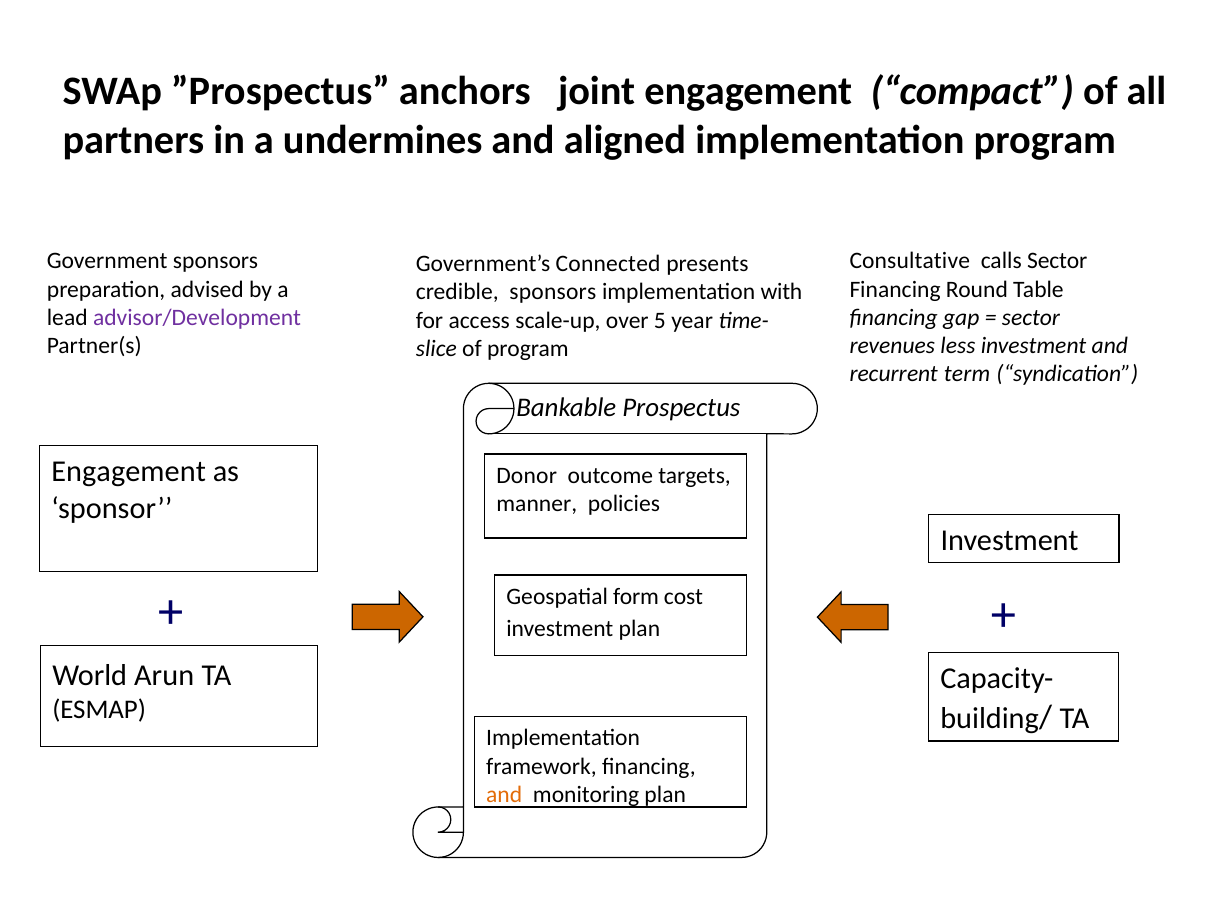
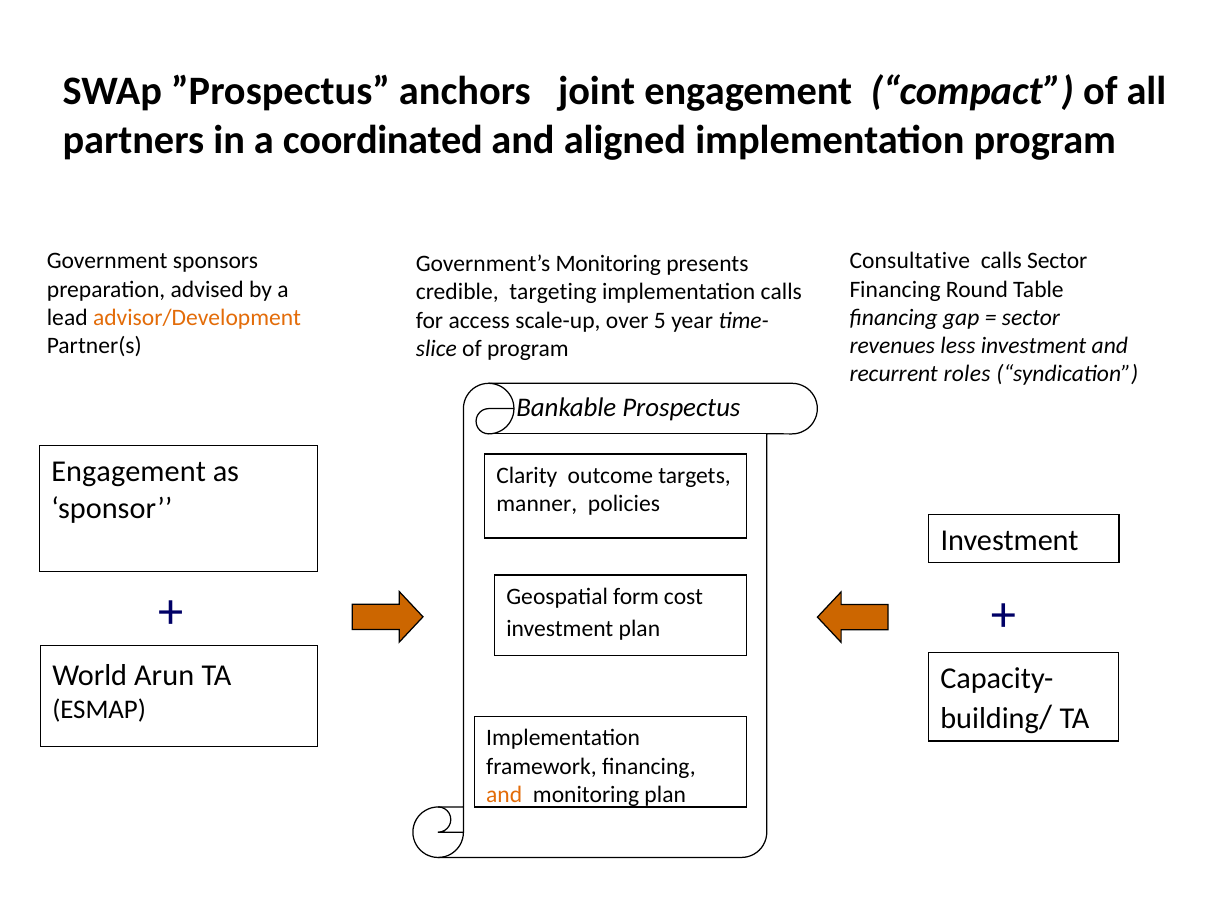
undermines: undermines -> coordinated
Government’s Connected: Connected -> Monitoring
credible sponsors: sponsors -> targeting
implementation with: with -> calls
advisor/Development colour: purple -> orange
term: term -> roles
Donor: Donor -> Clarity
